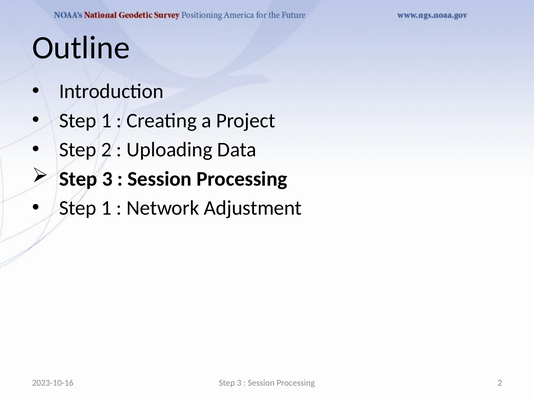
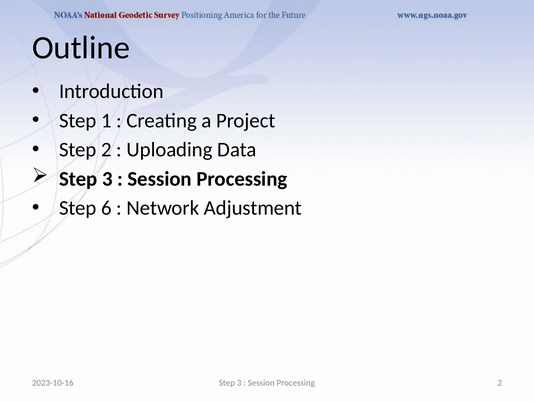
1 at (106, 208): 1 -> 6
